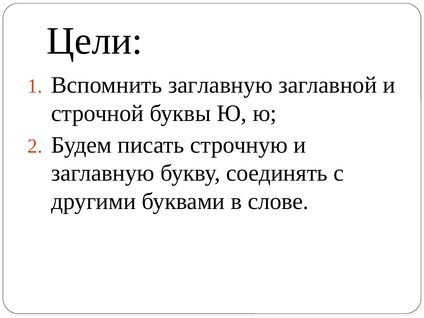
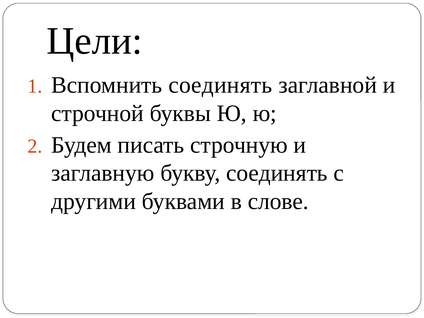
Вспомнить заглавную: заглавную -> соединять
